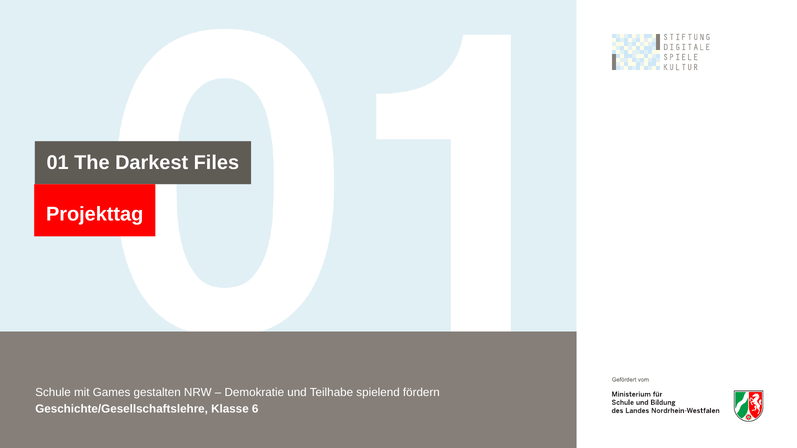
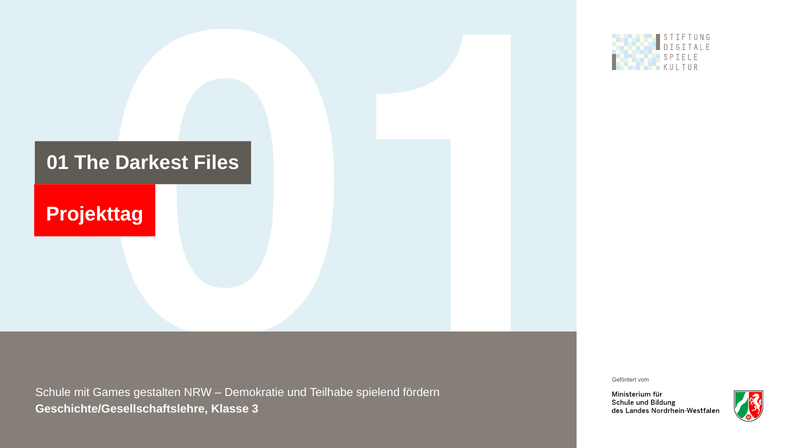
6: 6 -> 3
